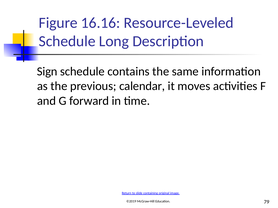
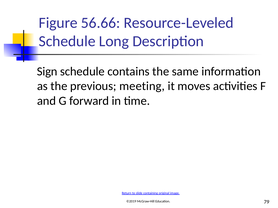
16.16: 16.16 -> 56.66
calendar: calendar -> meeting
